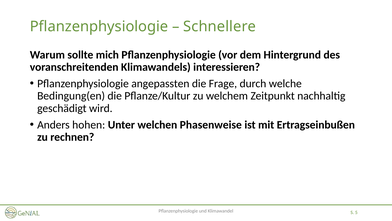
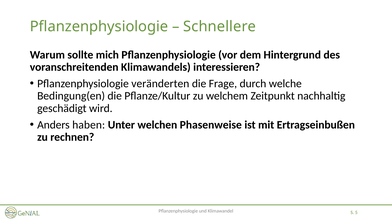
angepassten: angepassten -> veränderten
hohen: hohen -> haben
